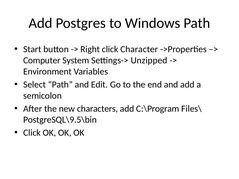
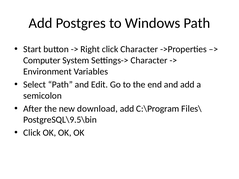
Settings-> Unzipped: Unzipped -> Character
characters: characters -> download
